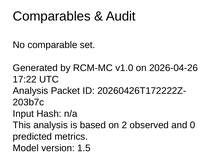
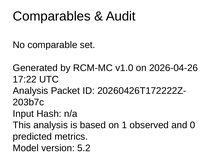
2: 2 -> 1
1.5: 1.5 -> 5.2
